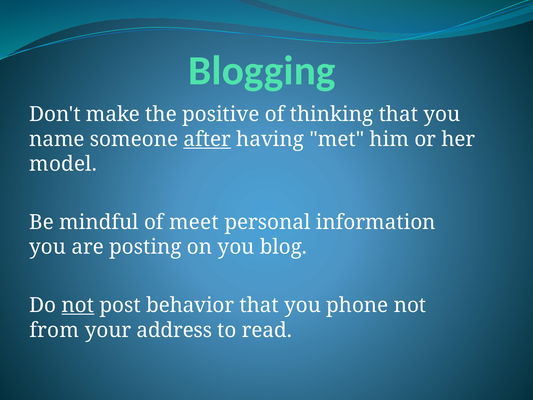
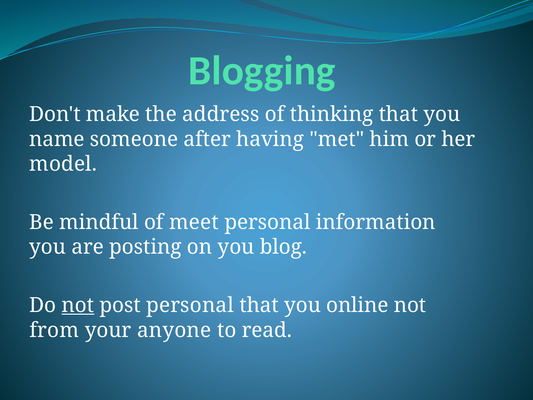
positive: positive -> address
after underline: present -> none
post behavior: behavior -> personal
phone: phone -> online
address: address -> anyone
